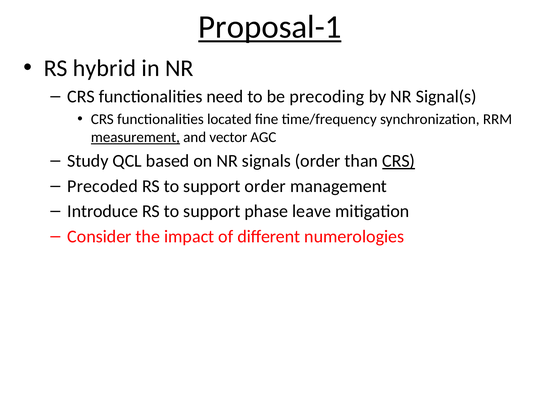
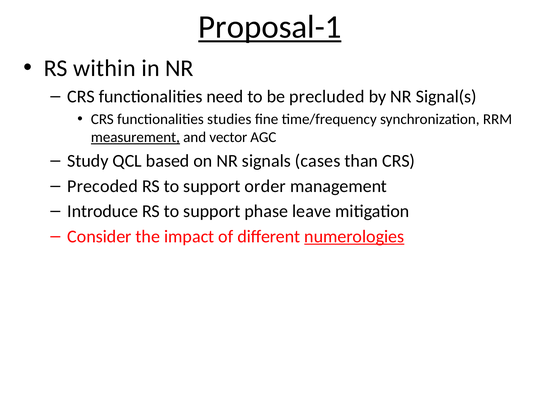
hybrid: hybrid -> within
precoding: precoding -> precluded
located: located -> studies
signals order: order -> cases
CRS at (399, 161) underline: present -> none
numerologies underline: none -> present
